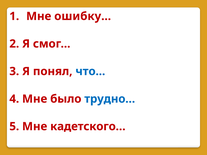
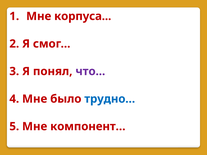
ошибку: ошибку -> корпуса
что colour: blue -> purple
кадетского…: кадетского… -> компонент…
